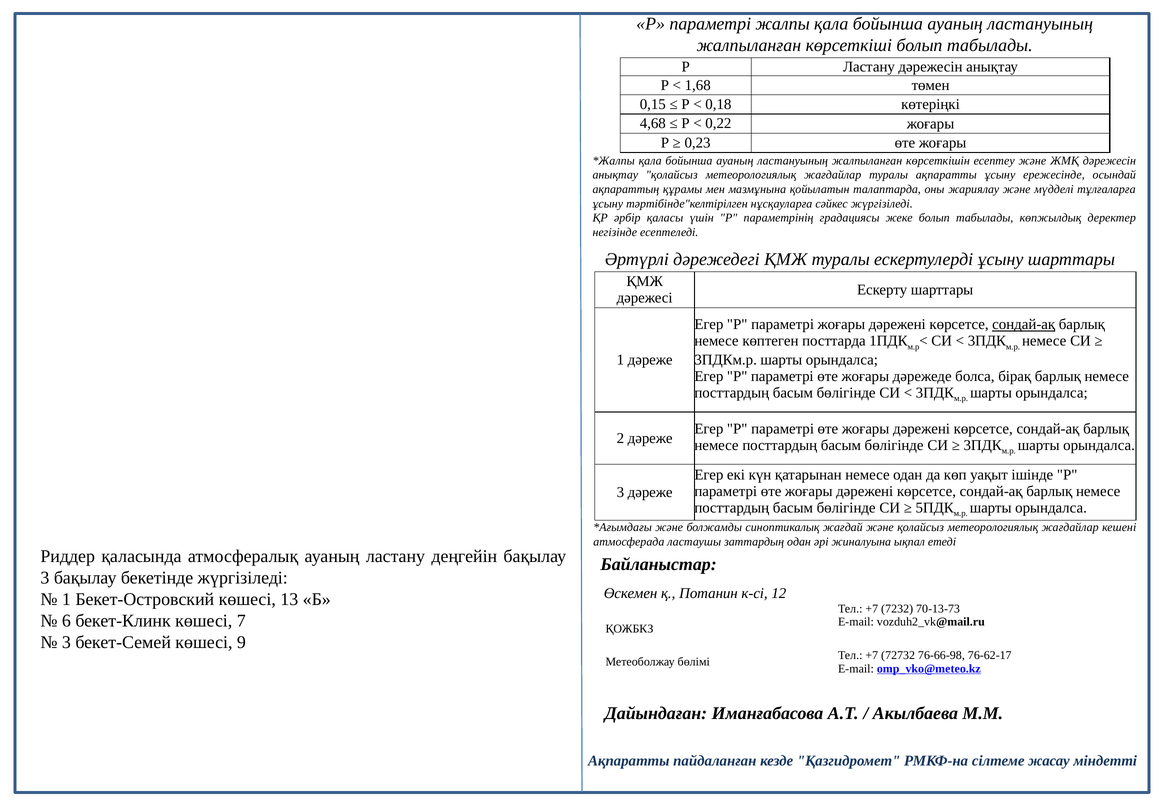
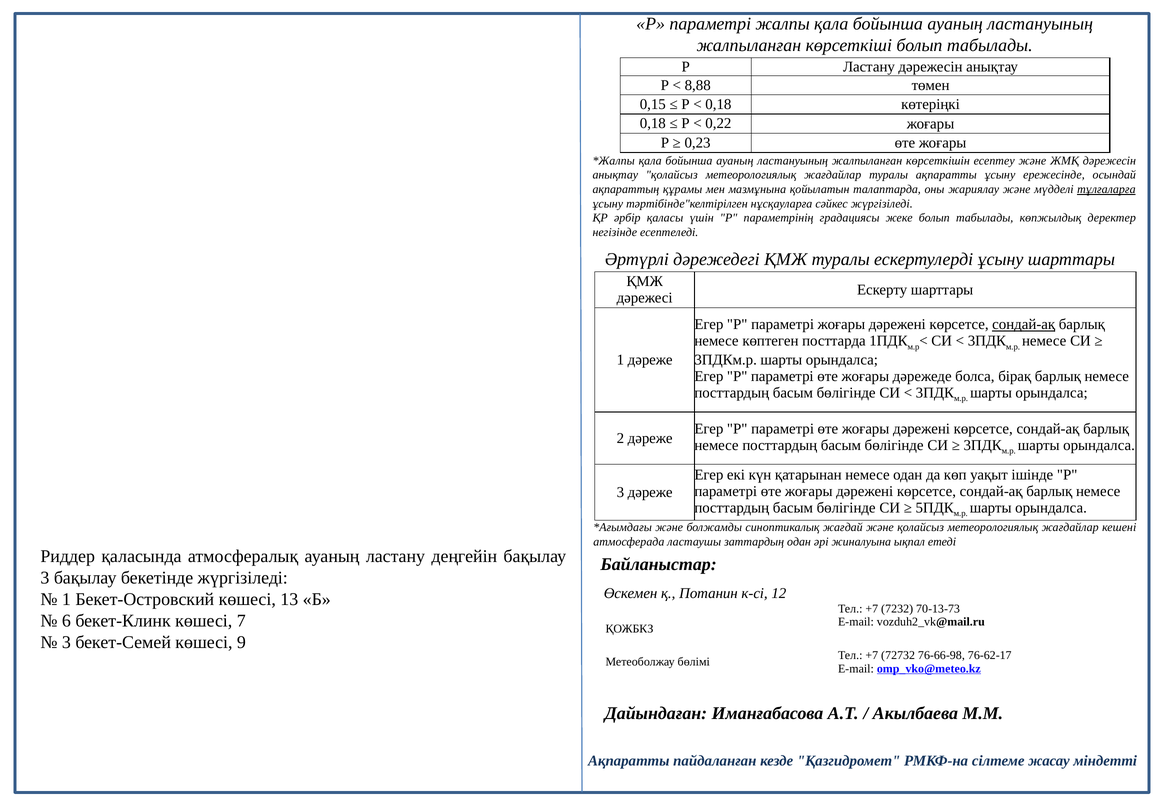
1,68: 1,68 -> 8,88
4,68 at (653, 123): 4,68 -> 0,18
тұлғаларға underline: none -> present
